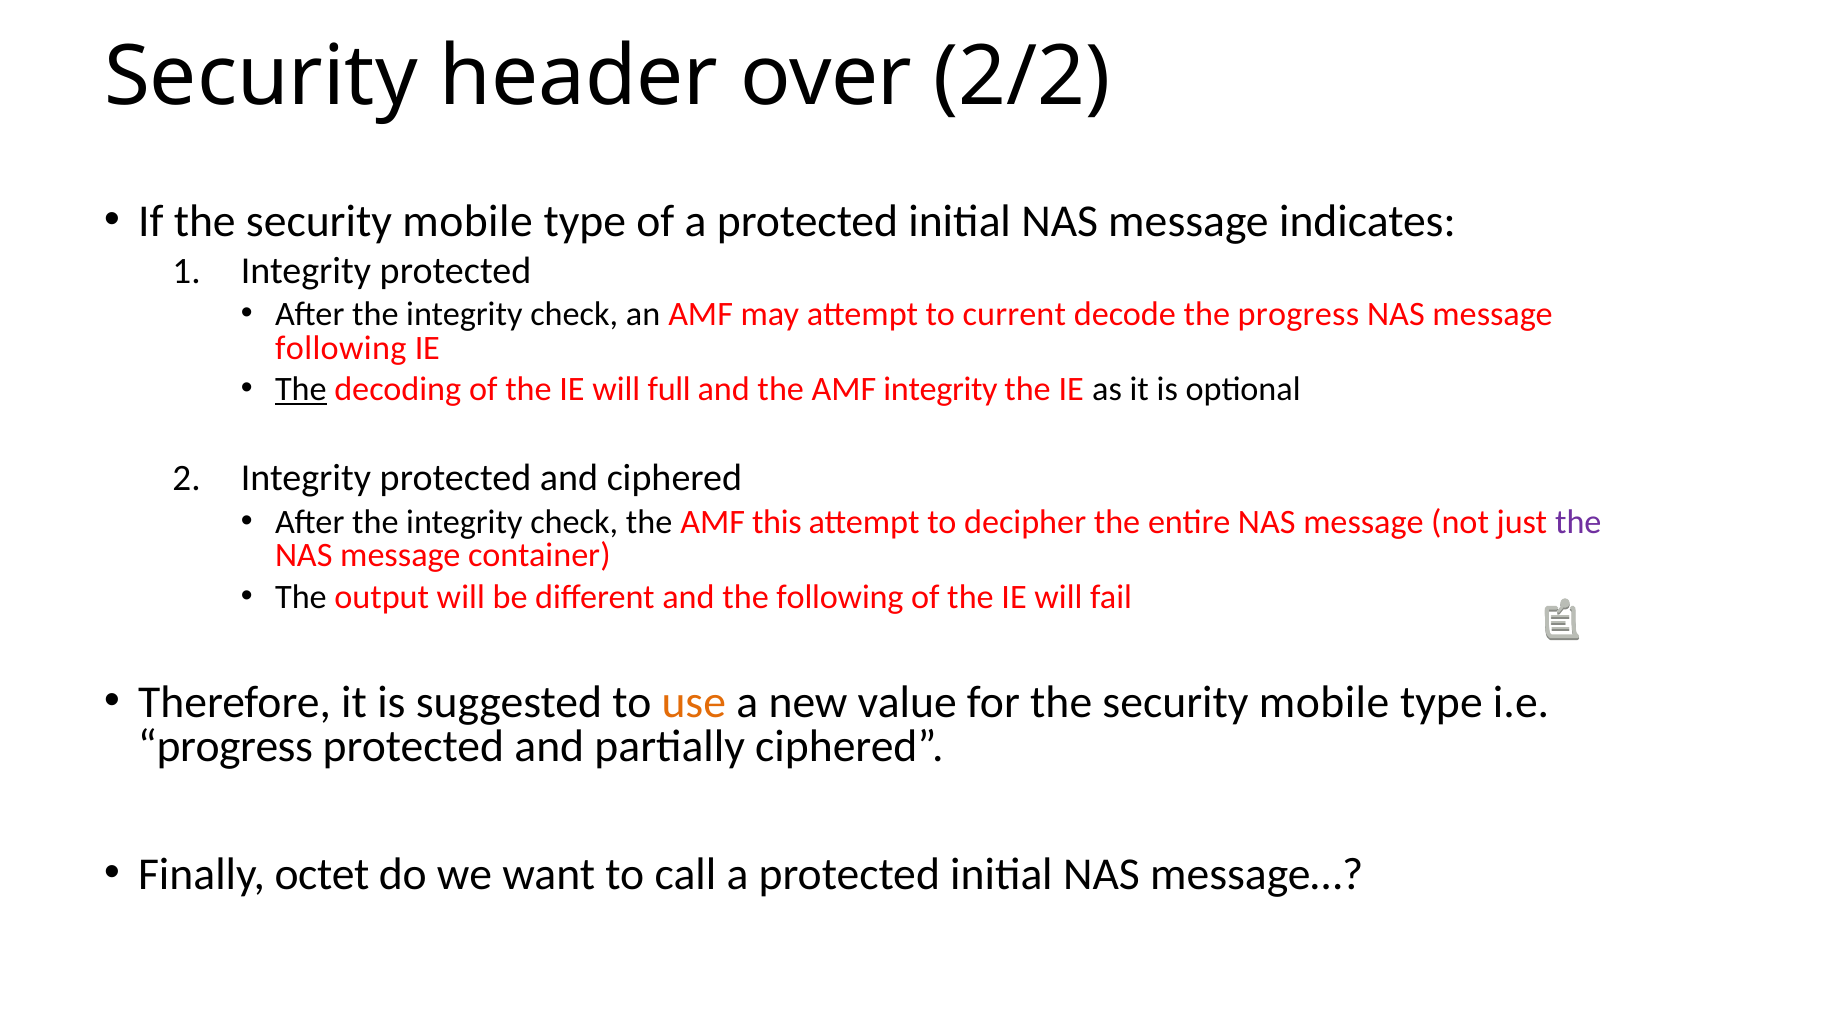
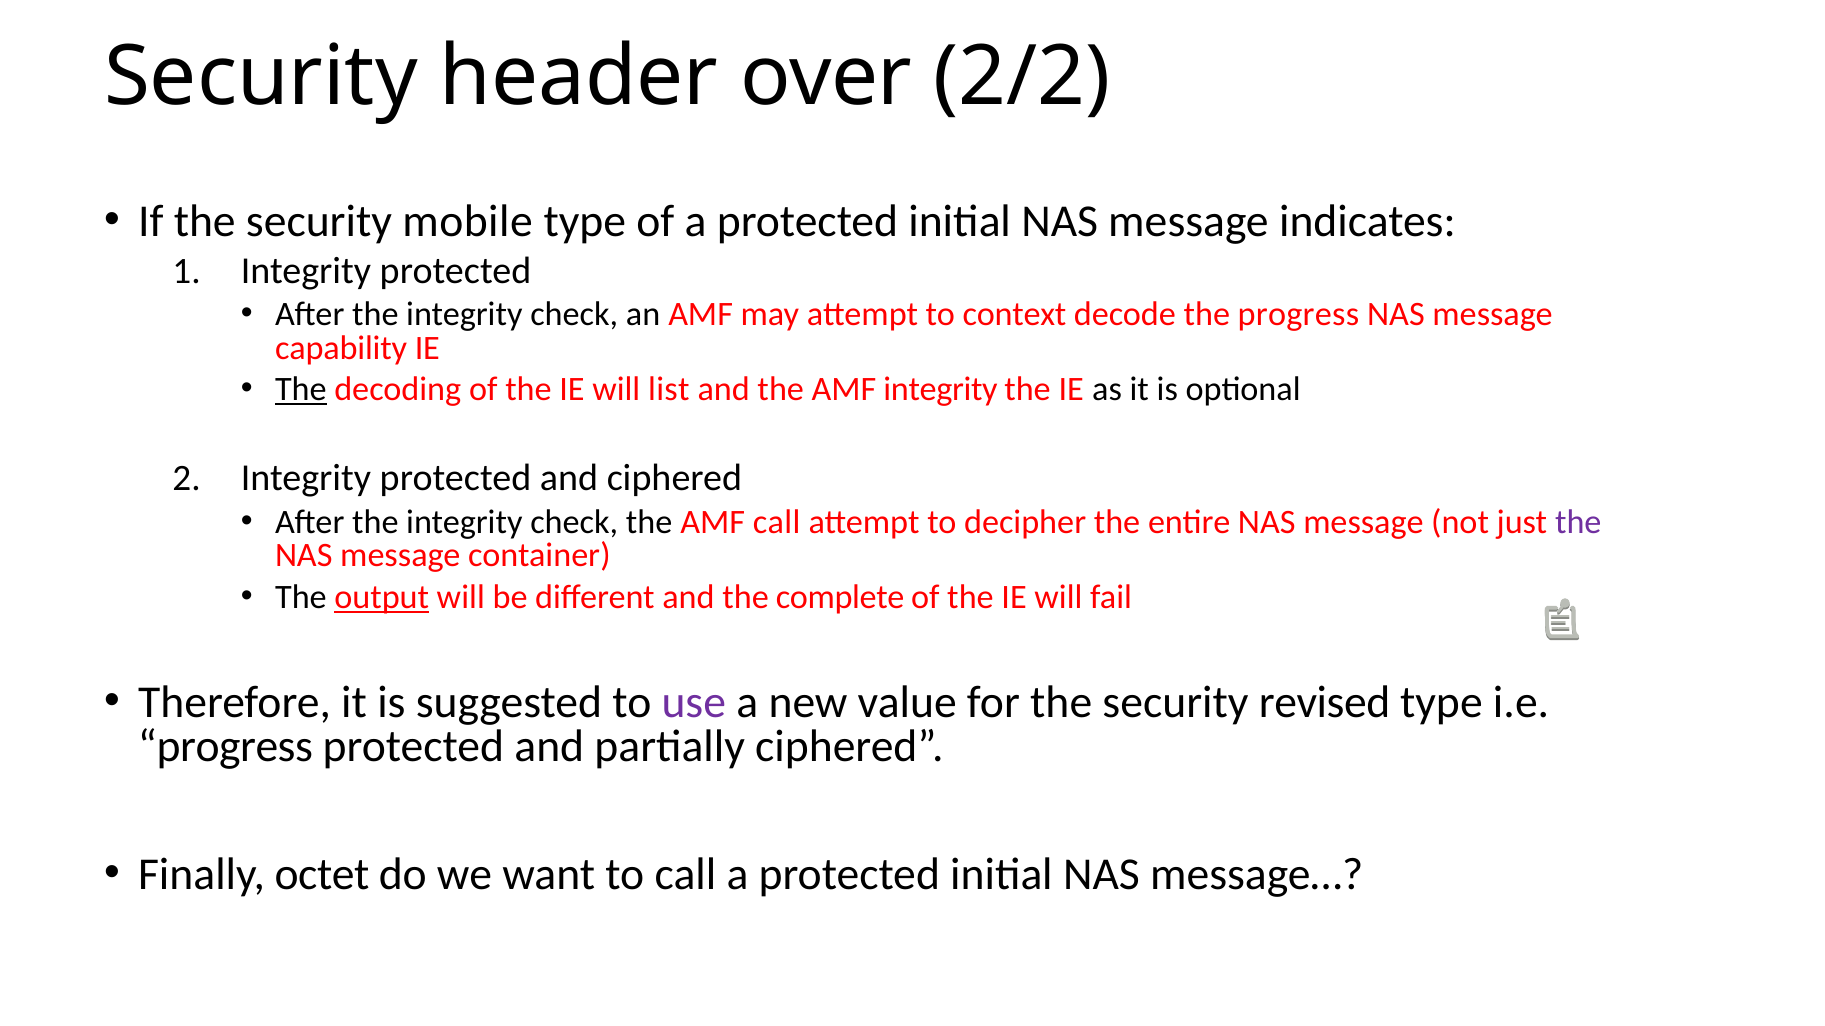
current: current -> context
following at (341, 348): following -> capability
full: full -> list
AMF this: this -> call
output underline: none -> present
the following: following -> complete
use colour: orange -> purple
for the security mobile: mobile -> revised
